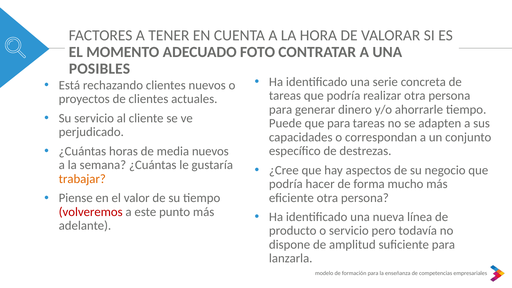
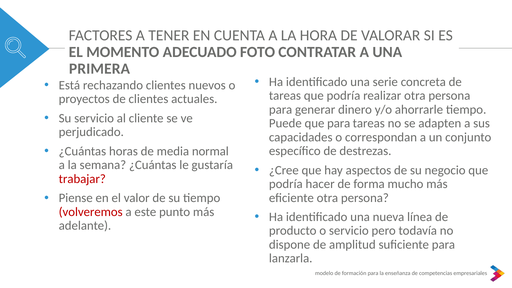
POSIBLES: POSIBLES -> PRIMERA
media nuevos: nuevos -> normal
trabajar colour: orange -> red
